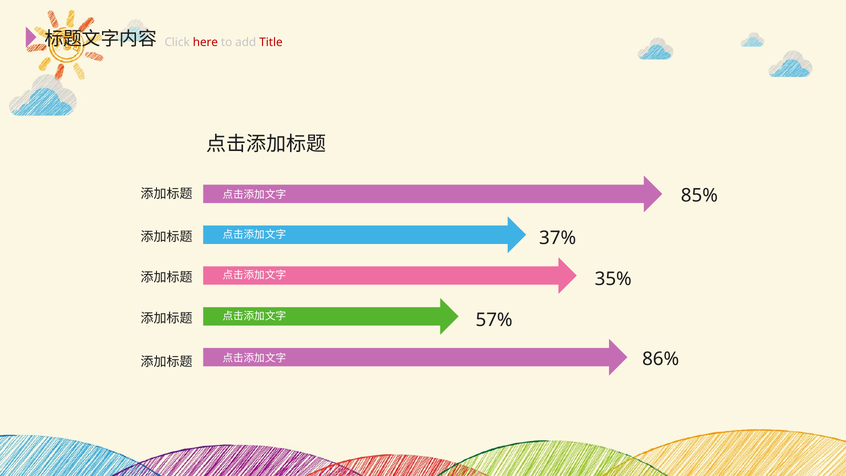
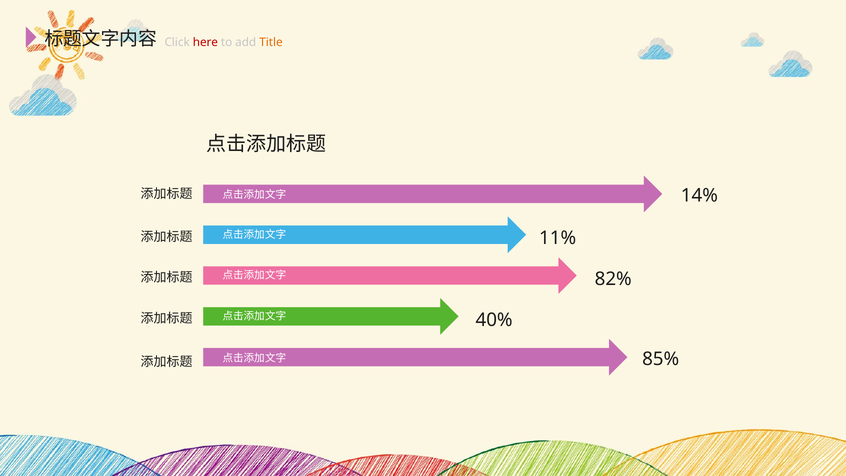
Title colour: red -> orange
85%: 85% -> 14%
37%: 37% -> 11%
35%: 35% -> 82%
57%: 57% -> 40%
86%: 86% -> 85%
